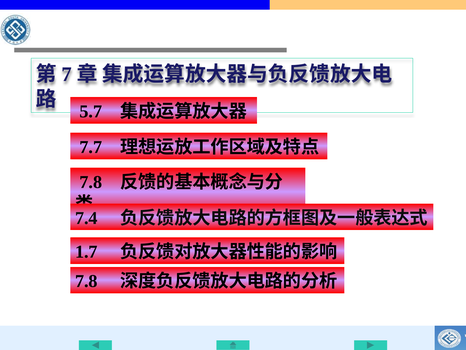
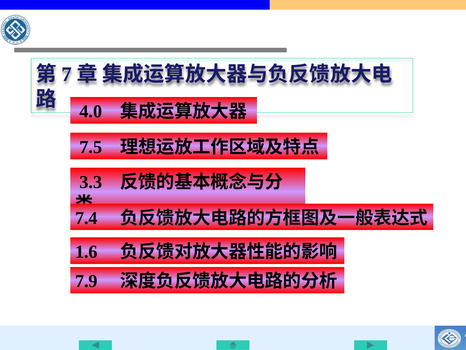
5.7: 5.7 -> 4.0
7.7: 7.7 -> 7.5
7.8 at (91, 182): 7.8 -> 3.3
1.7: 1.7 -> 1.6
7.8 at (86, 281): 7.8 -> 7.9
